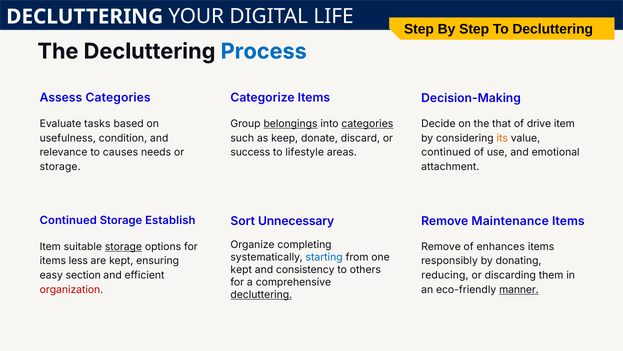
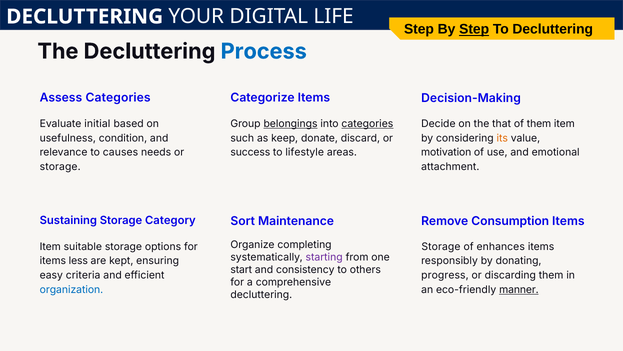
Step at (474, 29) underline: none -> present
tasks: tasks -> initial
of drive: drive -> them
continued at (446, 152): continued -> motivation
Continued at (68, 220): Continued -> Sustaining
Establish: Establish -> Category
Unnecessary: Unnecessary -> Maintenance
Maintenance: Maintenance -> Consumption
storage at (123, 246) underline: present -> none
Remove at (441, 246): Remove -> Storage
starting colour: blue -> purple
kept at (241, 269): kept -> start
section: section -> criteria
reducing: reducing -> progress
organization colour: red -> blue
decluttering at (261, 294) underline: present -> none
